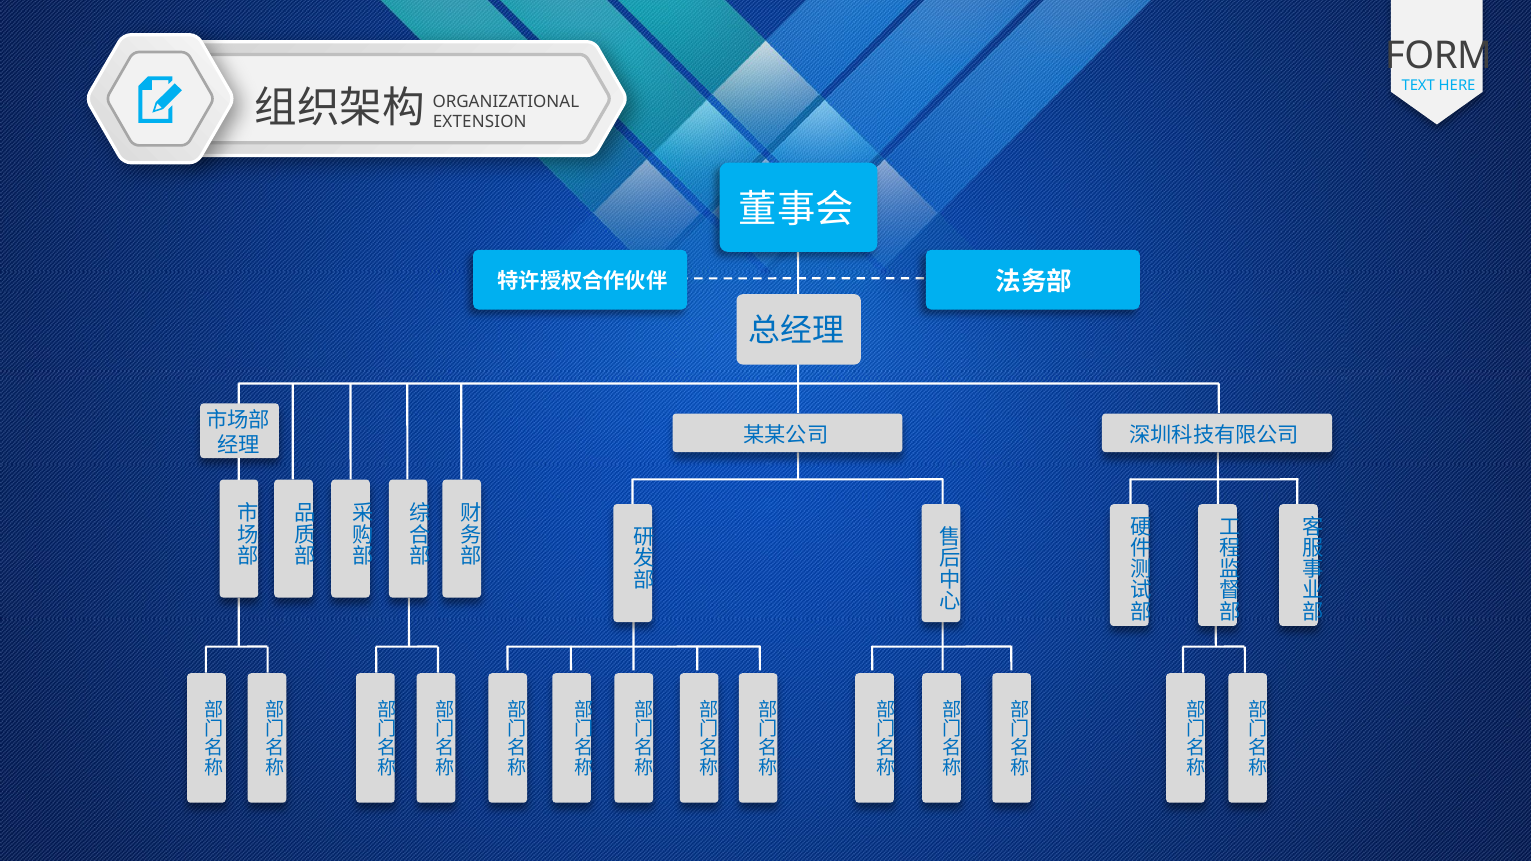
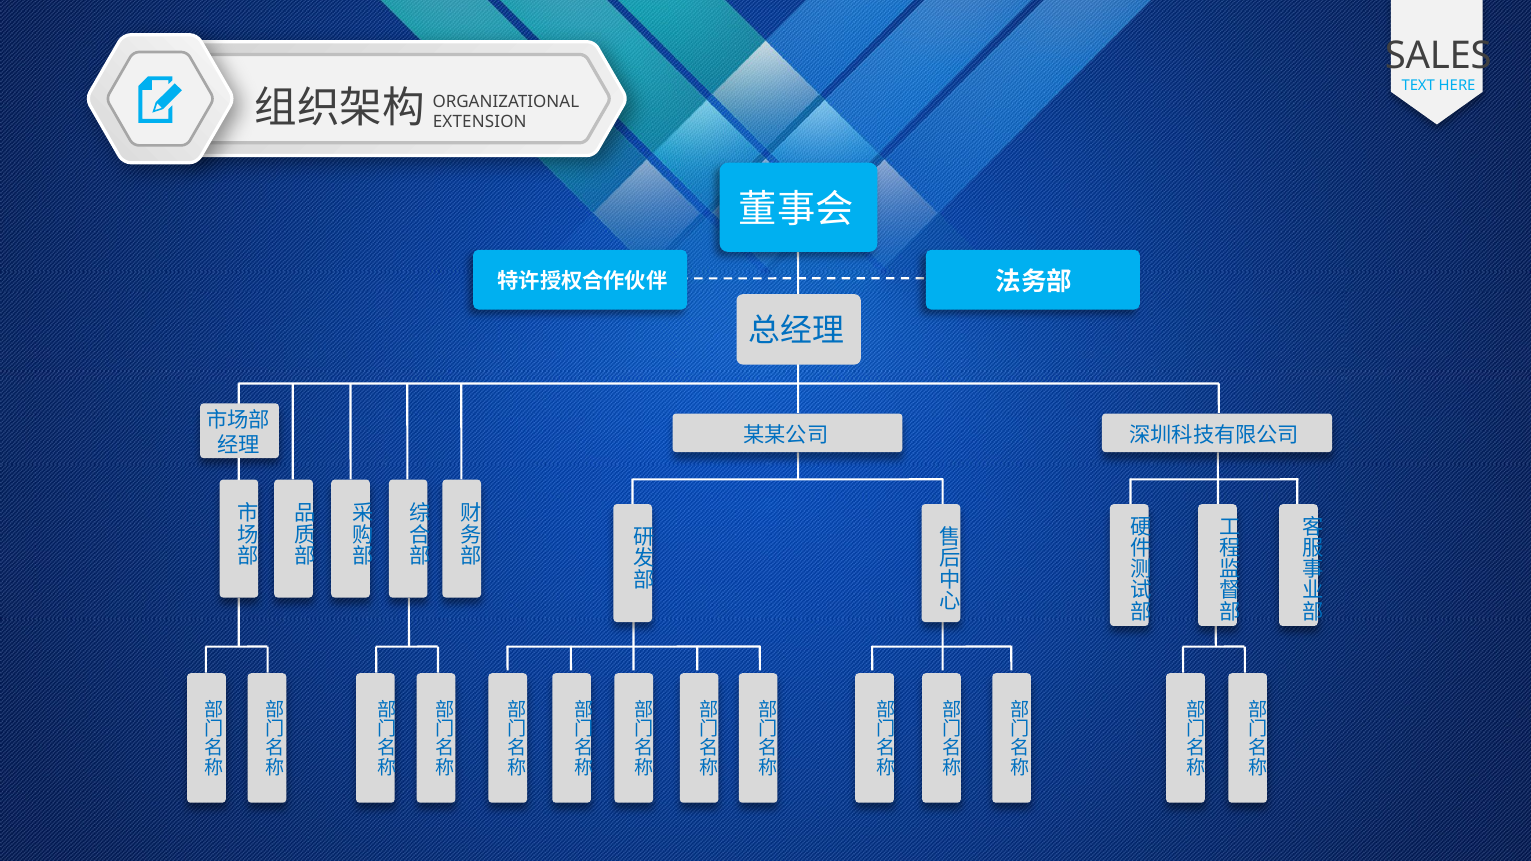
FORM: FORM -> SALES
